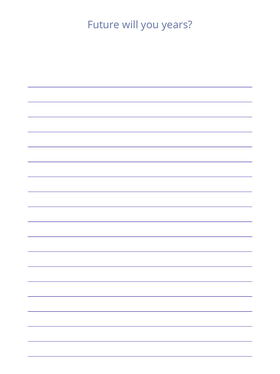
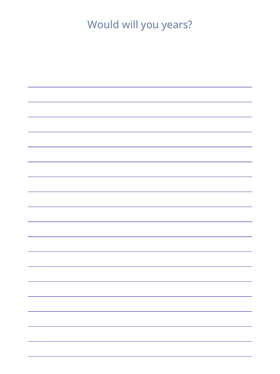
Future: Future -> Would
